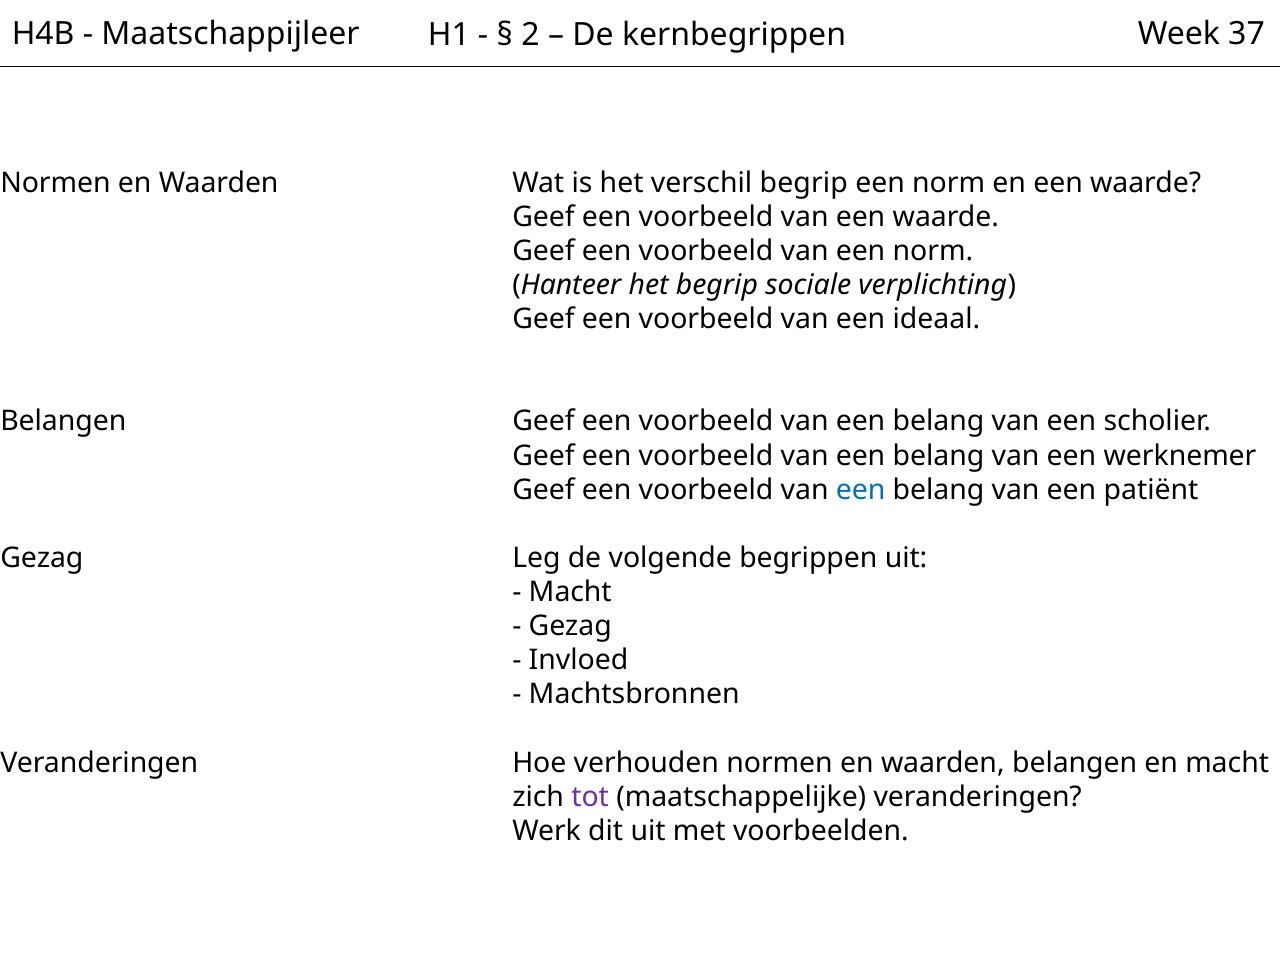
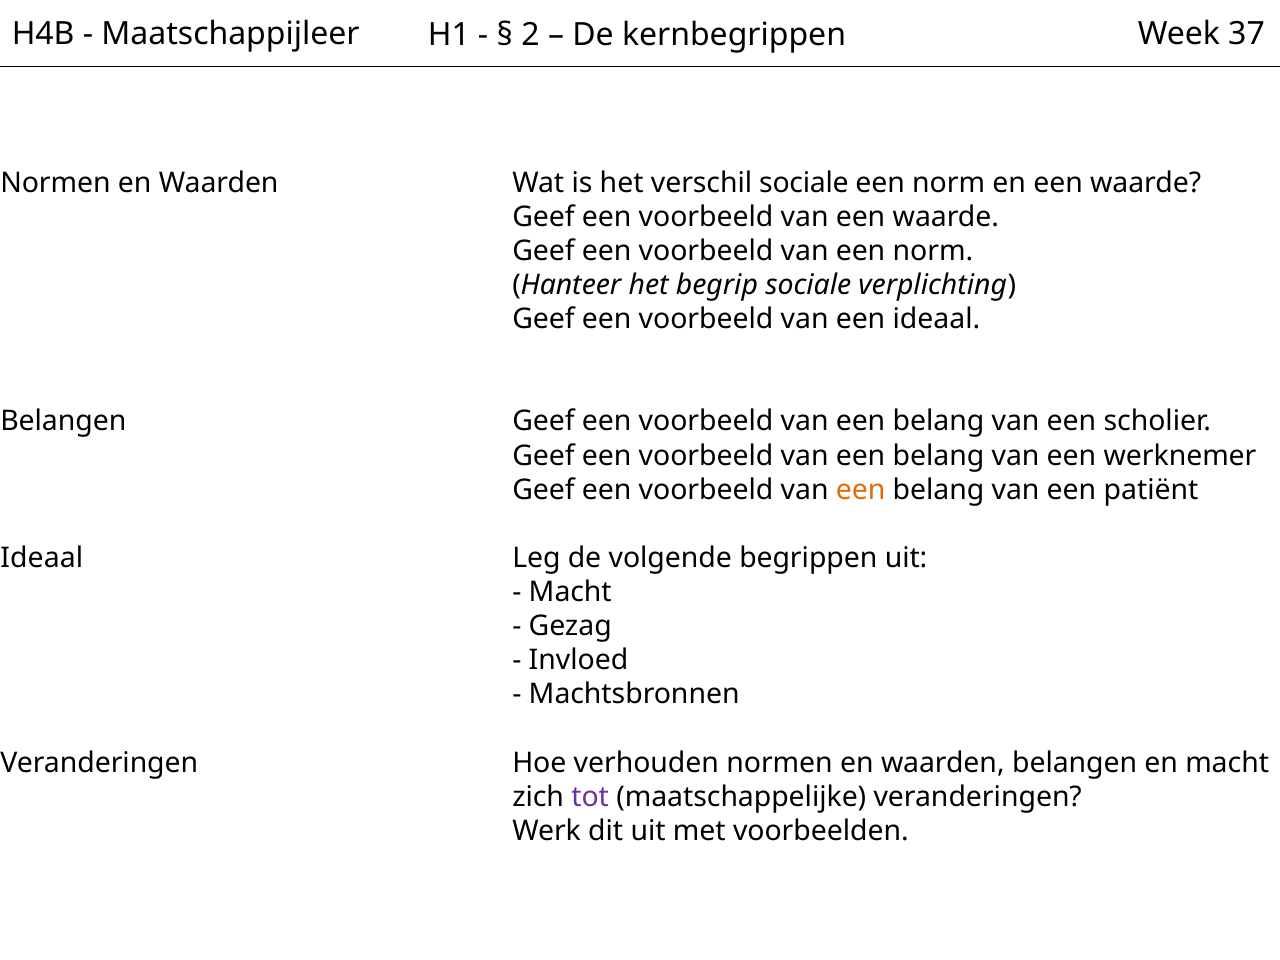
verschil begrip: begrip -> sociale
een at (861, 490) colour: blue -> orange
Gezag at (42, 558): Gezag -> Ideaal
